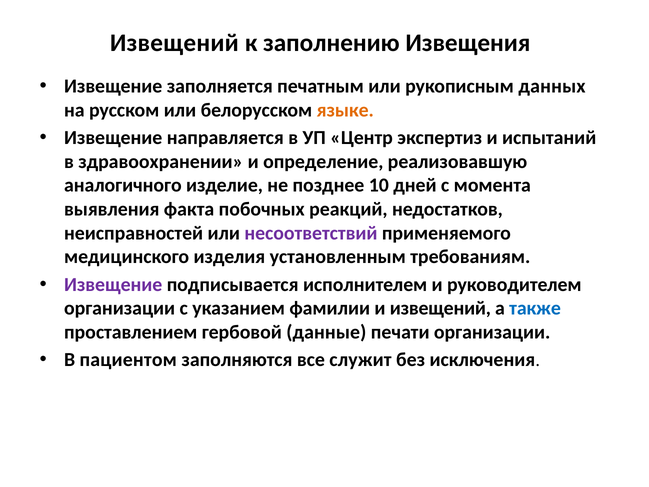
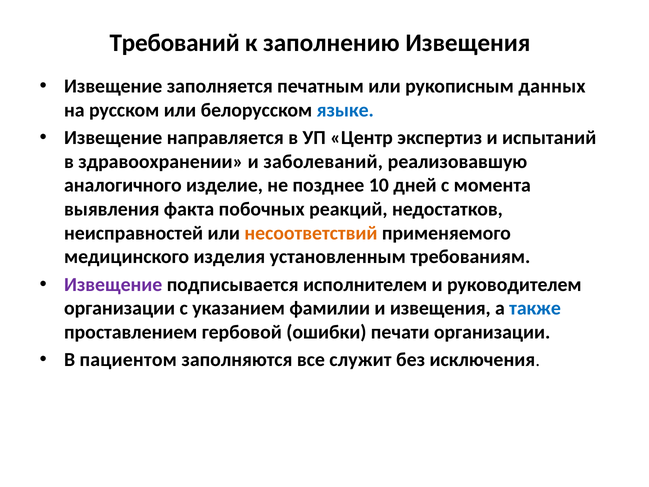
Извещений at (174, 43): Извещений -> Требований
языке colour: orange -> blue
определение: определение -> заболеваний
несоответствий colour: purple -> orange
и извещений: извещений -> извещения
данные: данные -> ошибки
